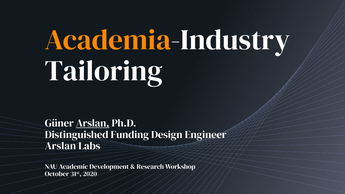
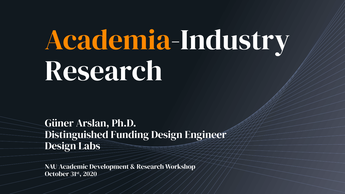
Tailoring at (104, 71): Tailoring -> Research
Arslan at (93, 123) underline: present -> none
Arslan at (60, 146): Arslan -> Design
